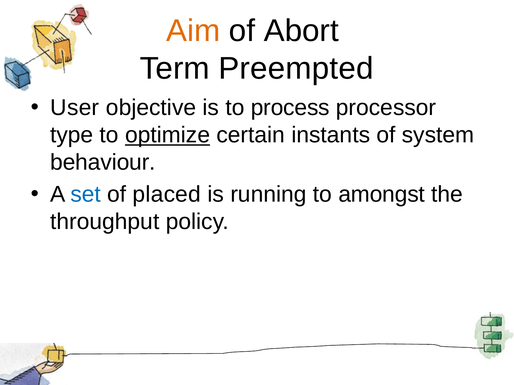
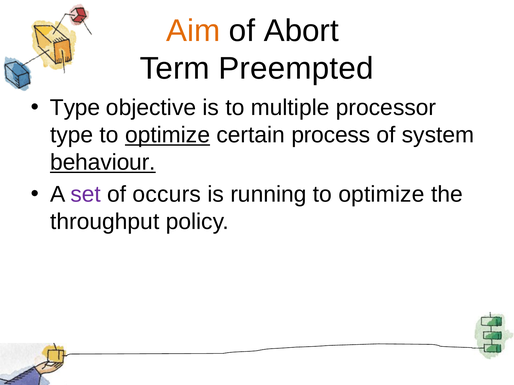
User at (75, 108): User -> Type
process: process -> multiple
instants: instants -> process
behaviour underline: none -> present
set colour: blue -> purple
placed: placed -> occurs
amongst at (382, 195): amongst -> optimize
